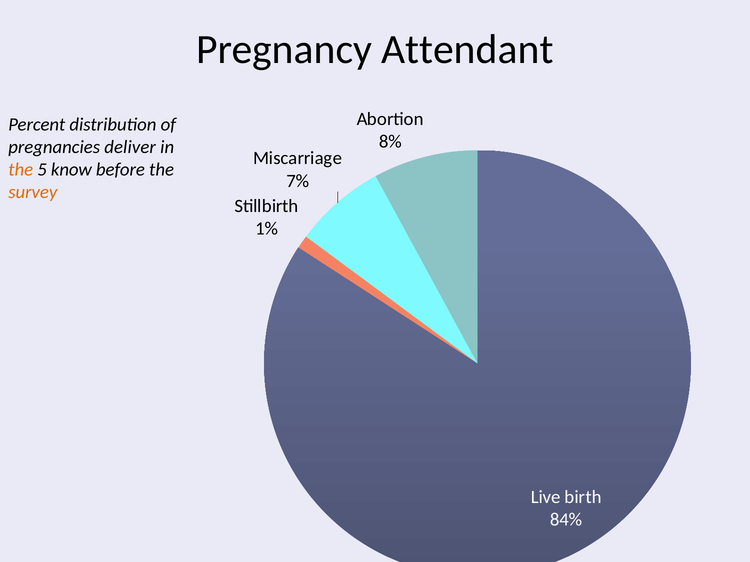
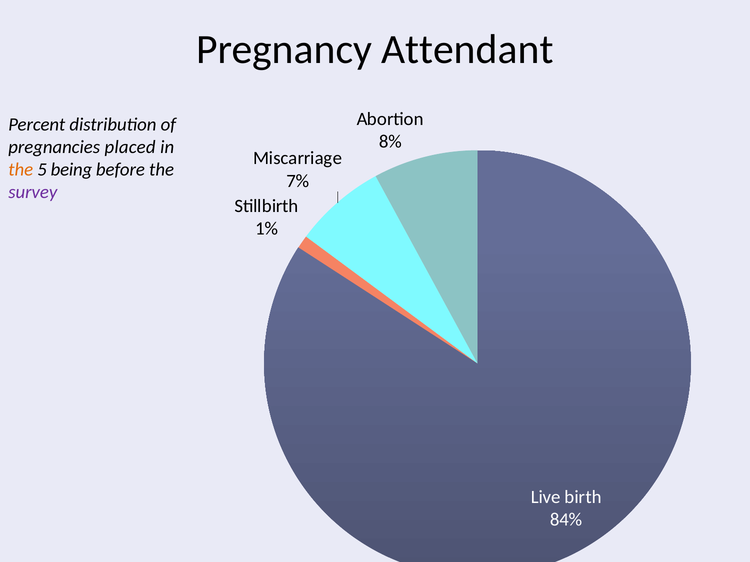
deliver: deliver -> placed
know: know -> being
survey colour: orange -> purple
